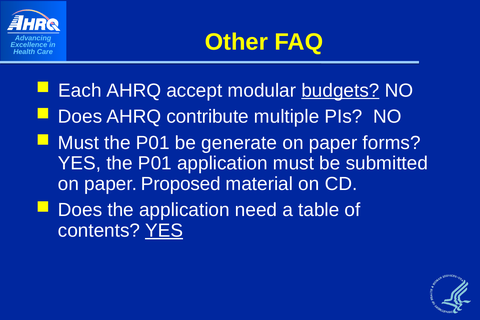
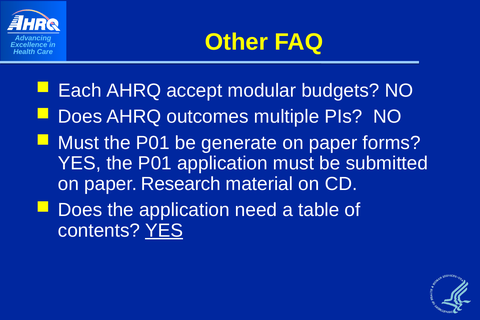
budgets underline: present -> none
contribute: contribute -> outcomes
Proposed: Proposed -> Research
